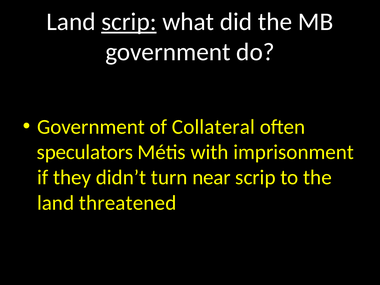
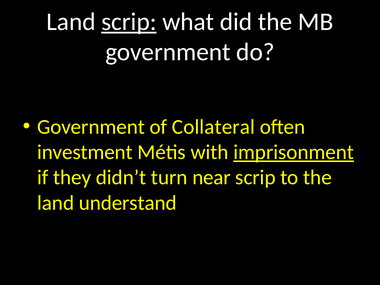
speculators: speculators -> investment
imprisonment underline: none -> present
threatened: threatened -> understand
